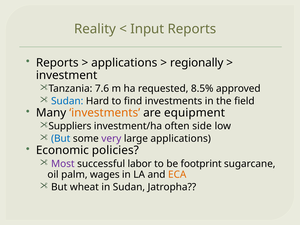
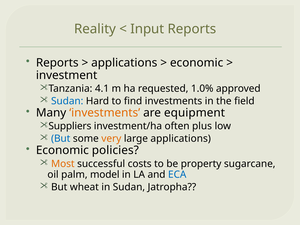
regionally at (197, 63): regionally -> economic
7.6: 7.6 -> 4.1
8.5%: 8.5% -> 1.0%
side: side -> plus
very colour: purple -> orange
Most colour: purple -> orange
labor: labor -> costs
footprint: footprint -> property
wages: wages -> model
ECA colour: orange -> blue
